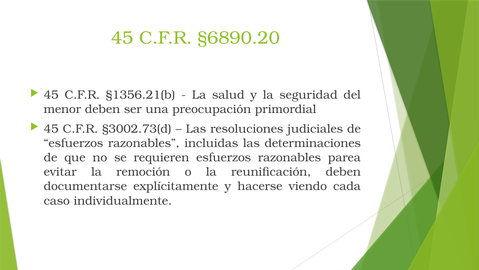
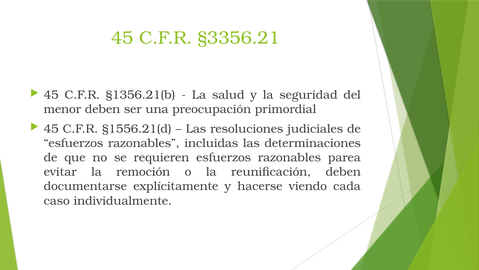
§6890.20: §6890.20 -> §3356.21
§3002.73(d: §3002.73(d -> §1556.21(d
